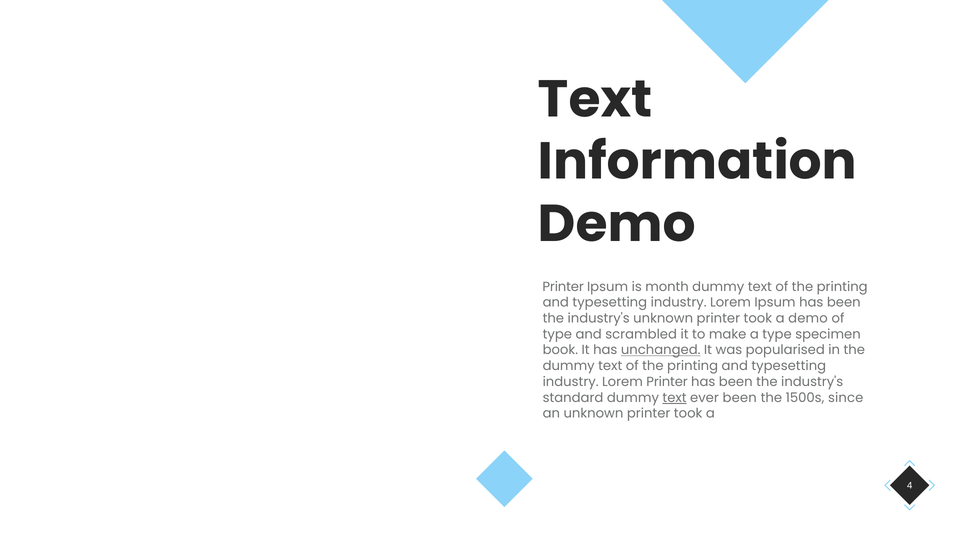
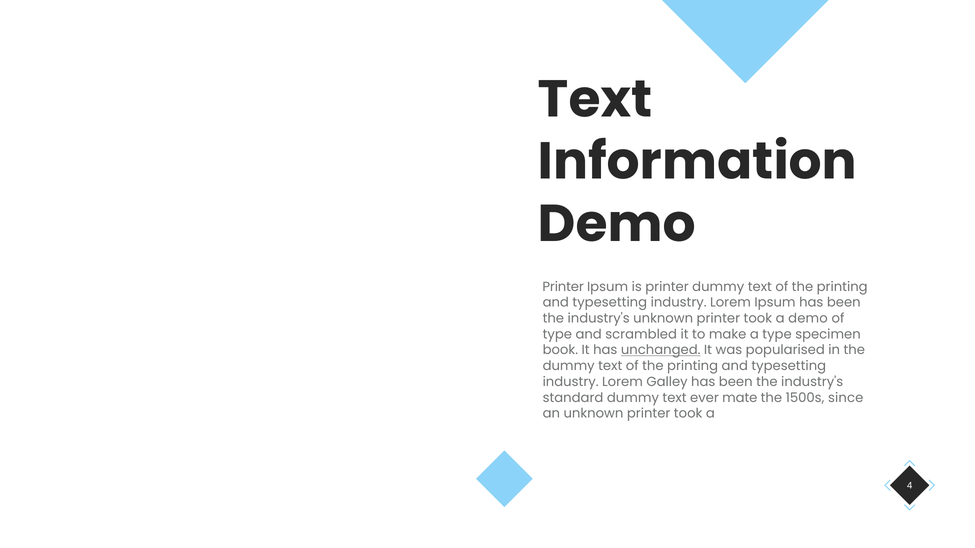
is month: month -> printer
Lorem Printer: Printer -> Galley
text at (675, 398) underline: present -> none
ever been: been -> mate
